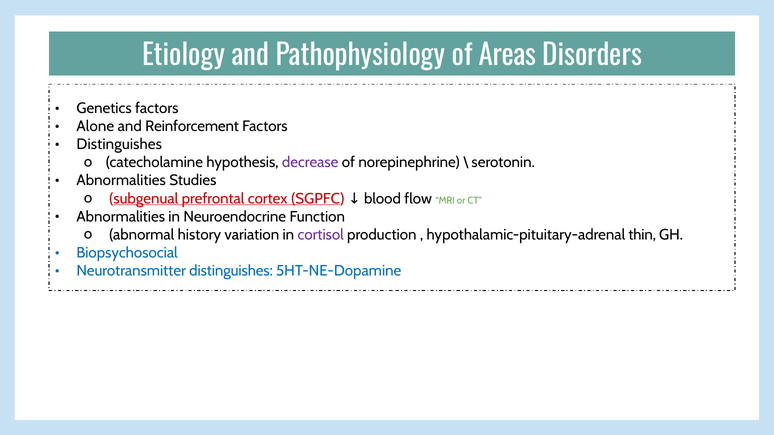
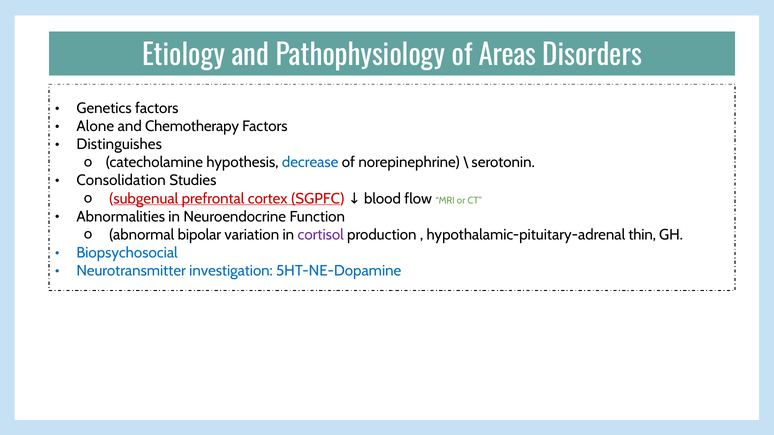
Reinforcement: Reinforcement -> Chemotherapy
decrease colour: purple -> blue
Abnormalities at (121, 181): Abnormalities -> Consolidation
history: history -> bipolar
Neurotransmitter distinguishes: distinguishes -> investigation
